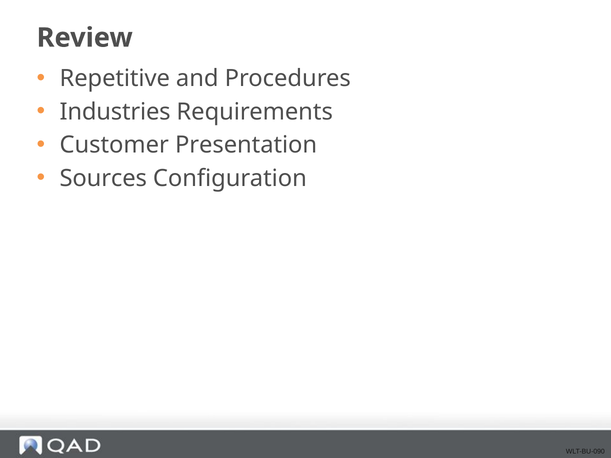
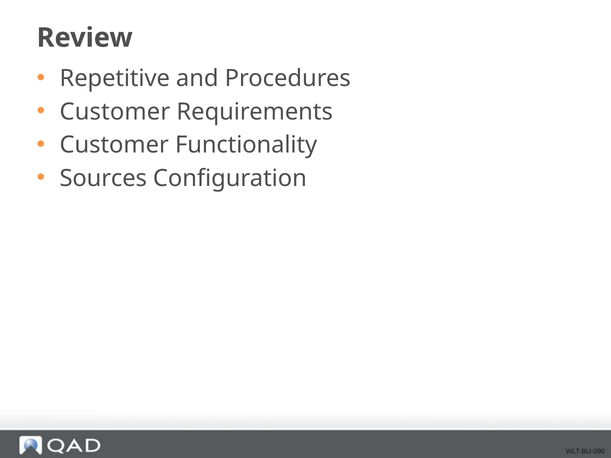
Industries at (115, 112): Industries -> Customer
Presentation: Presentation -> Functionality
